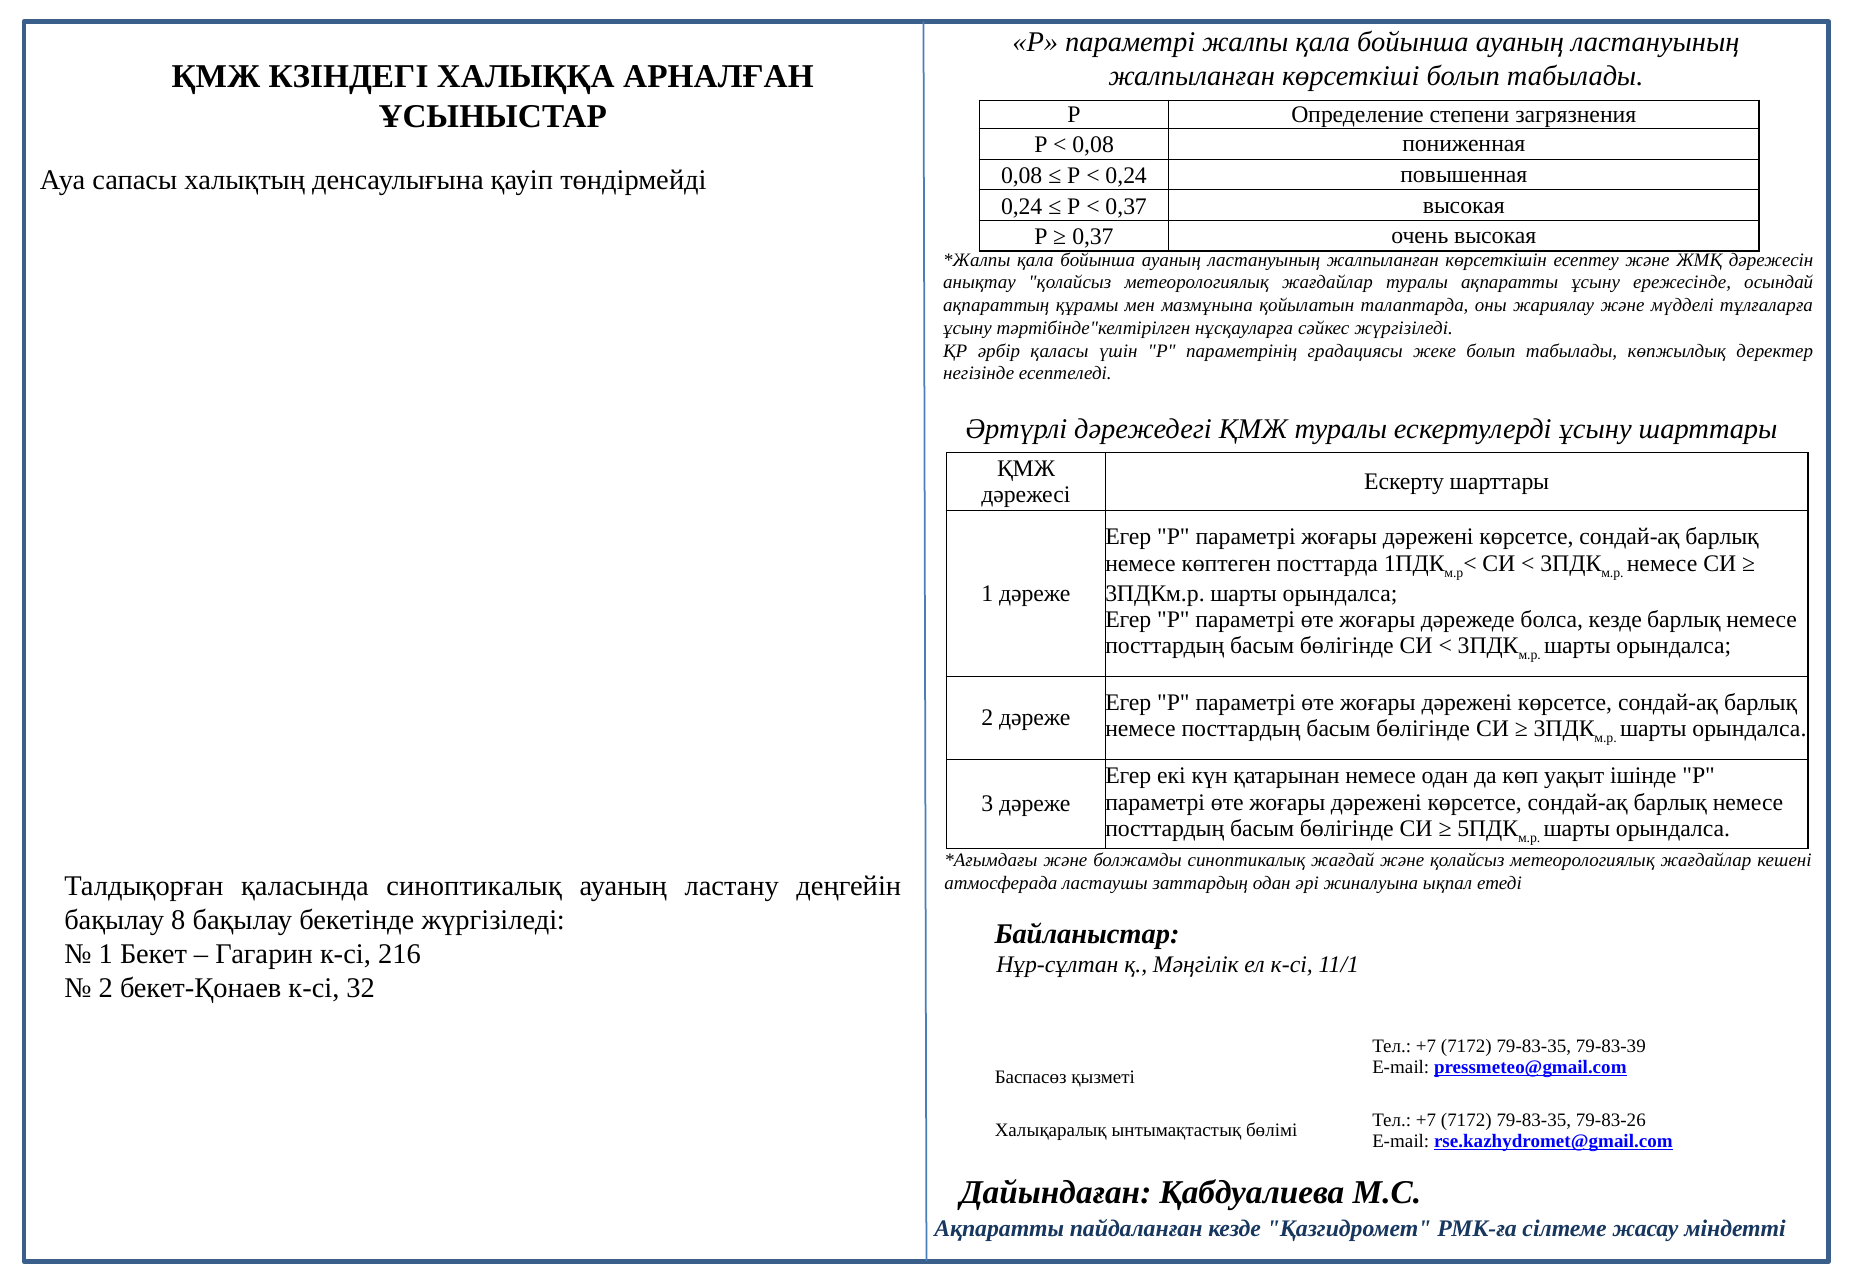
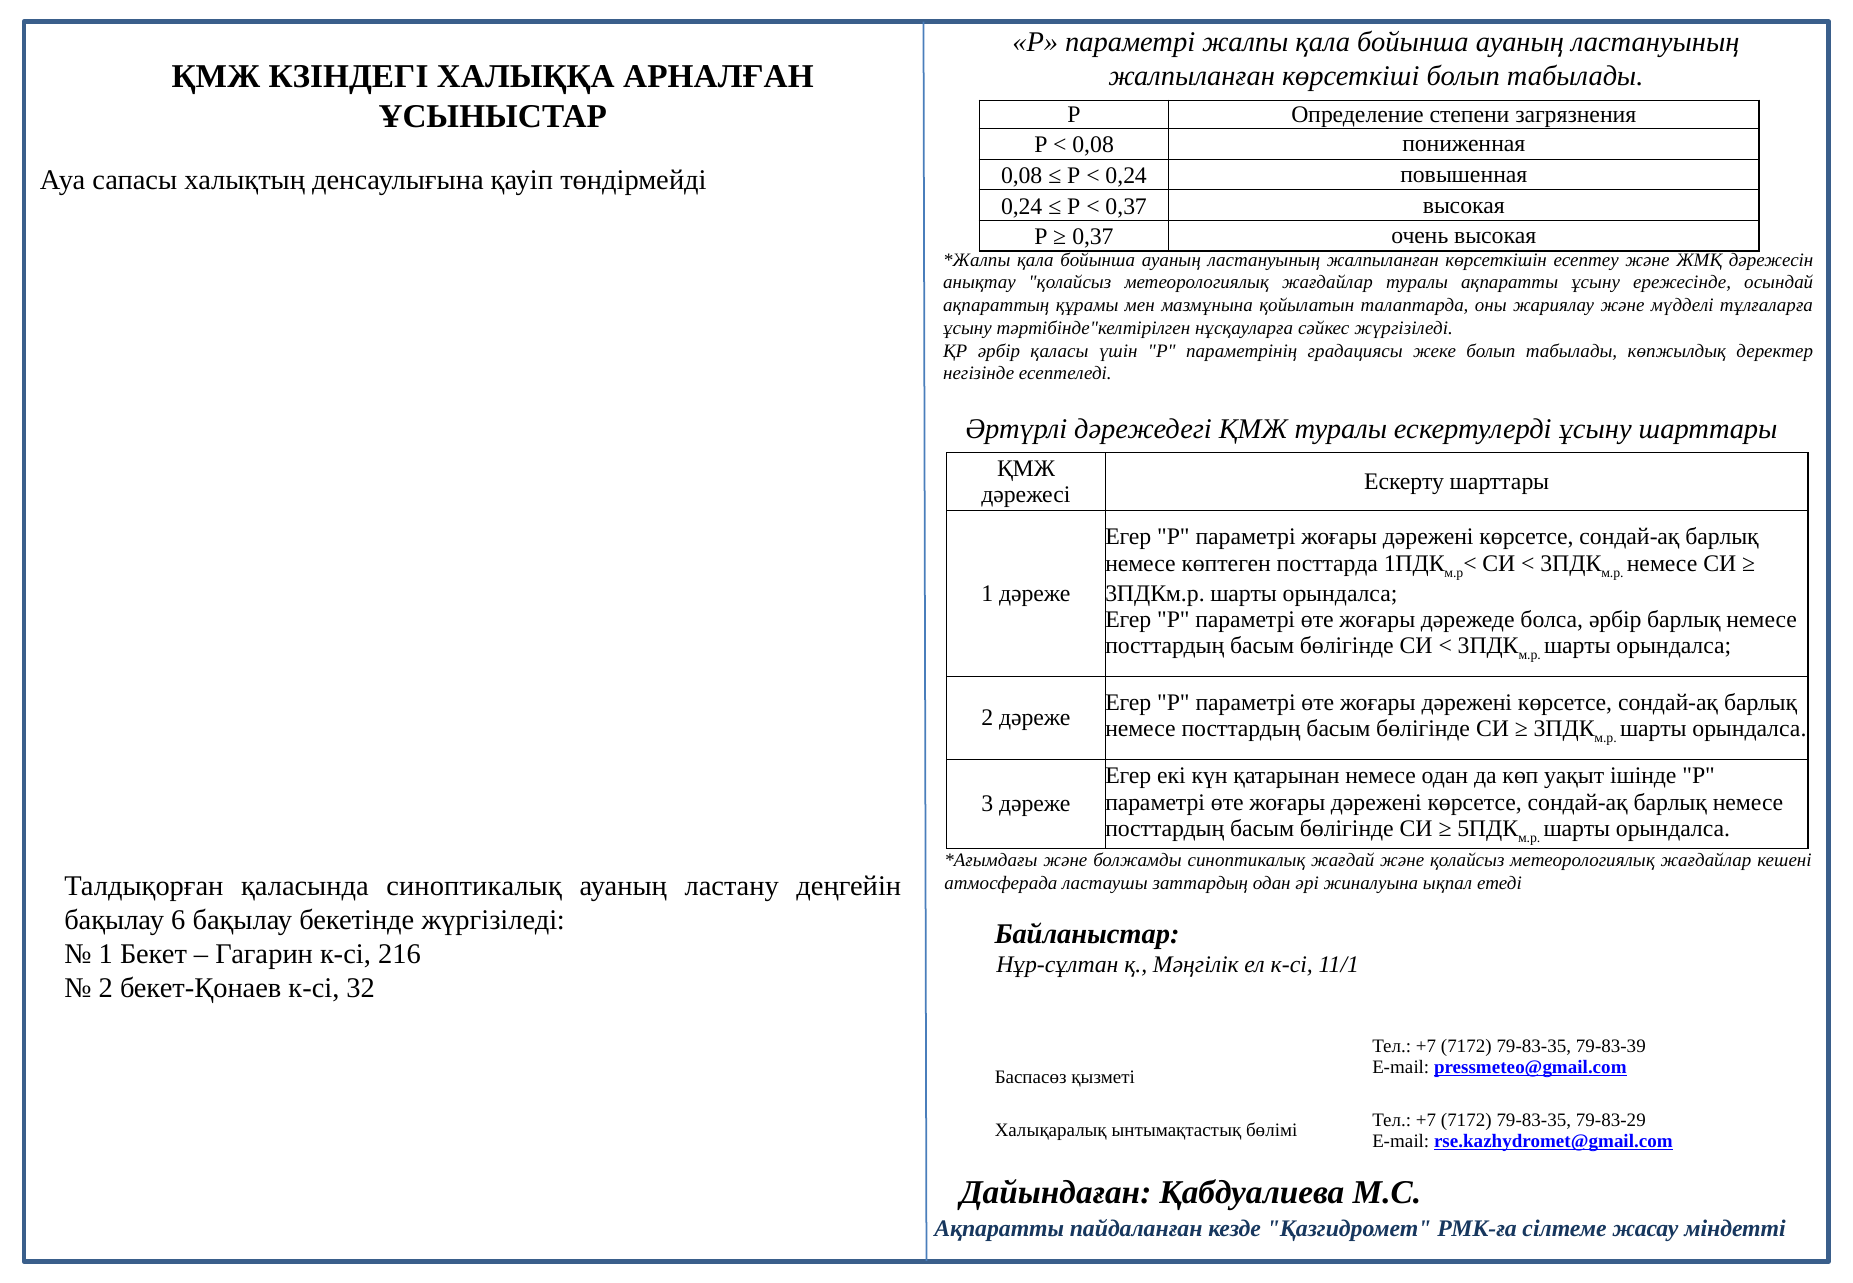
болса кезде: кезде -> әрбір
8: 8 -> 6
79-83-26: 79-83-26 -> 79-83-29
